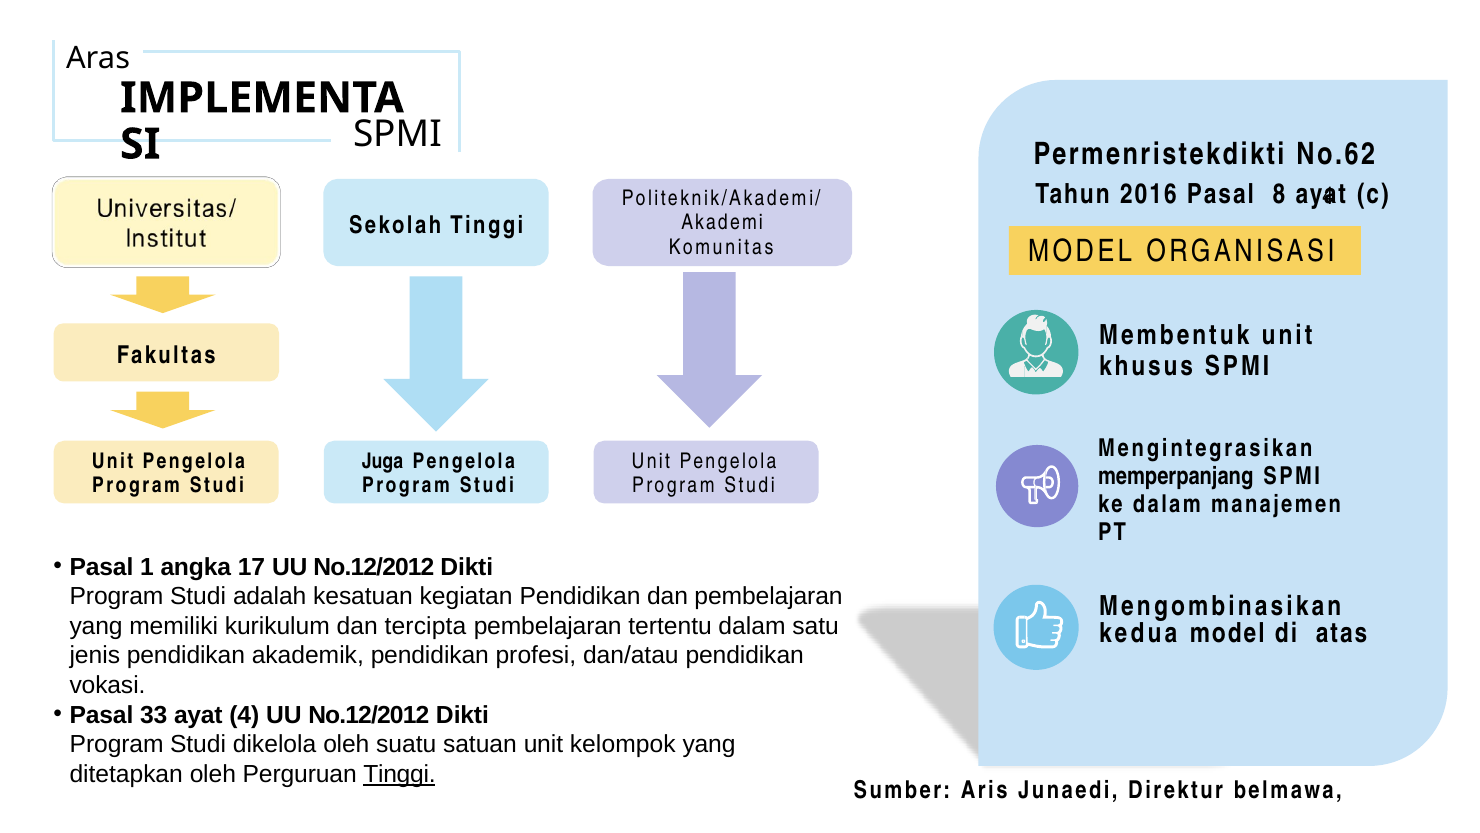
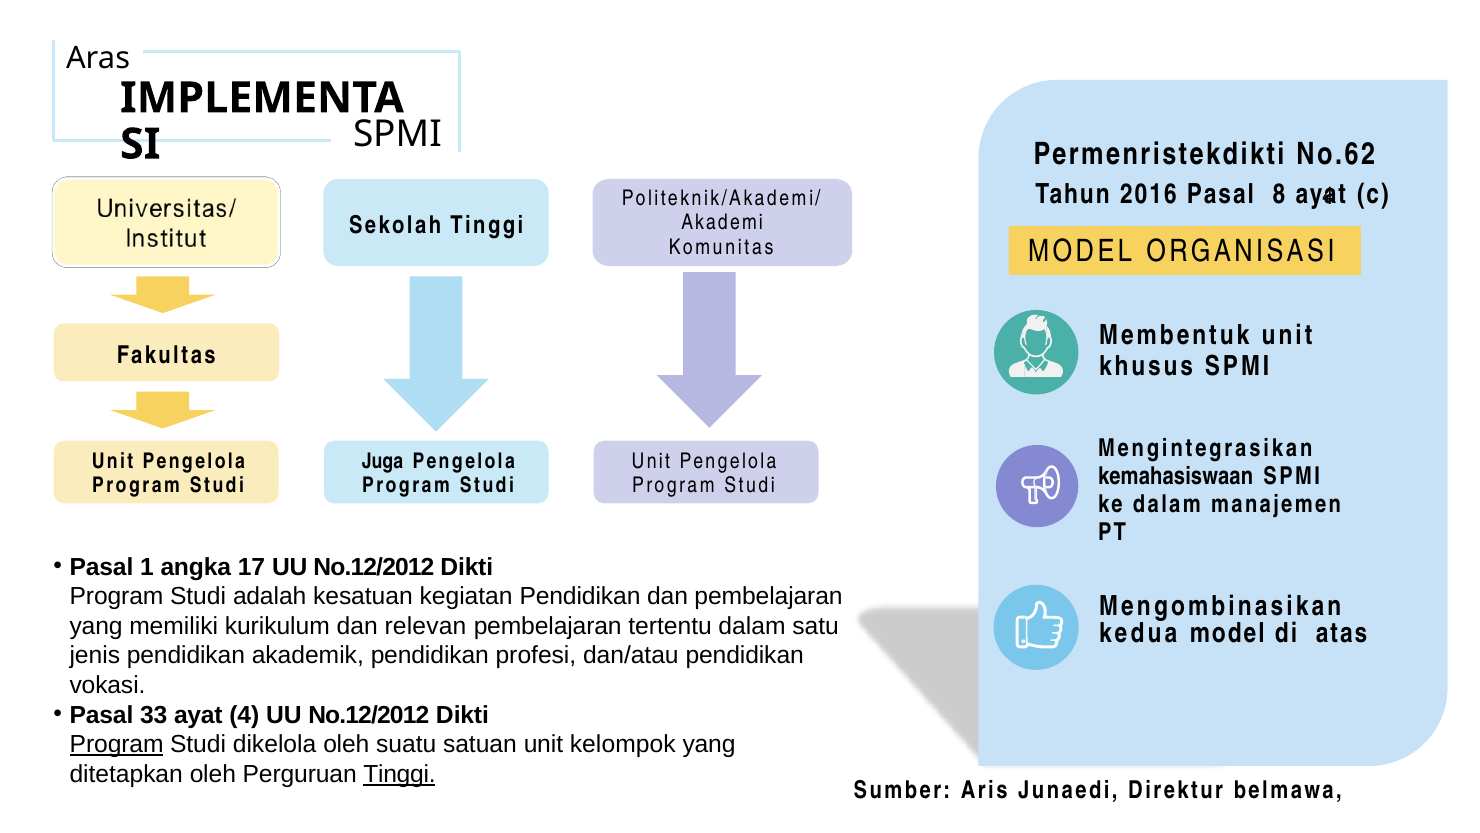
memperpanjang: memperpanjang -> kemahasiswaan
tercipta: tercipta -> relevan
Program at (117, 744) underline: none -> present
